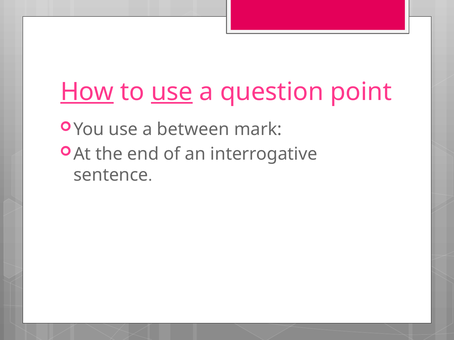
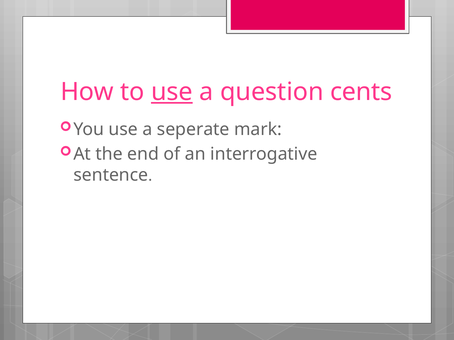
How underline: present -> none
point: point -> cents
between: between -> seperate
